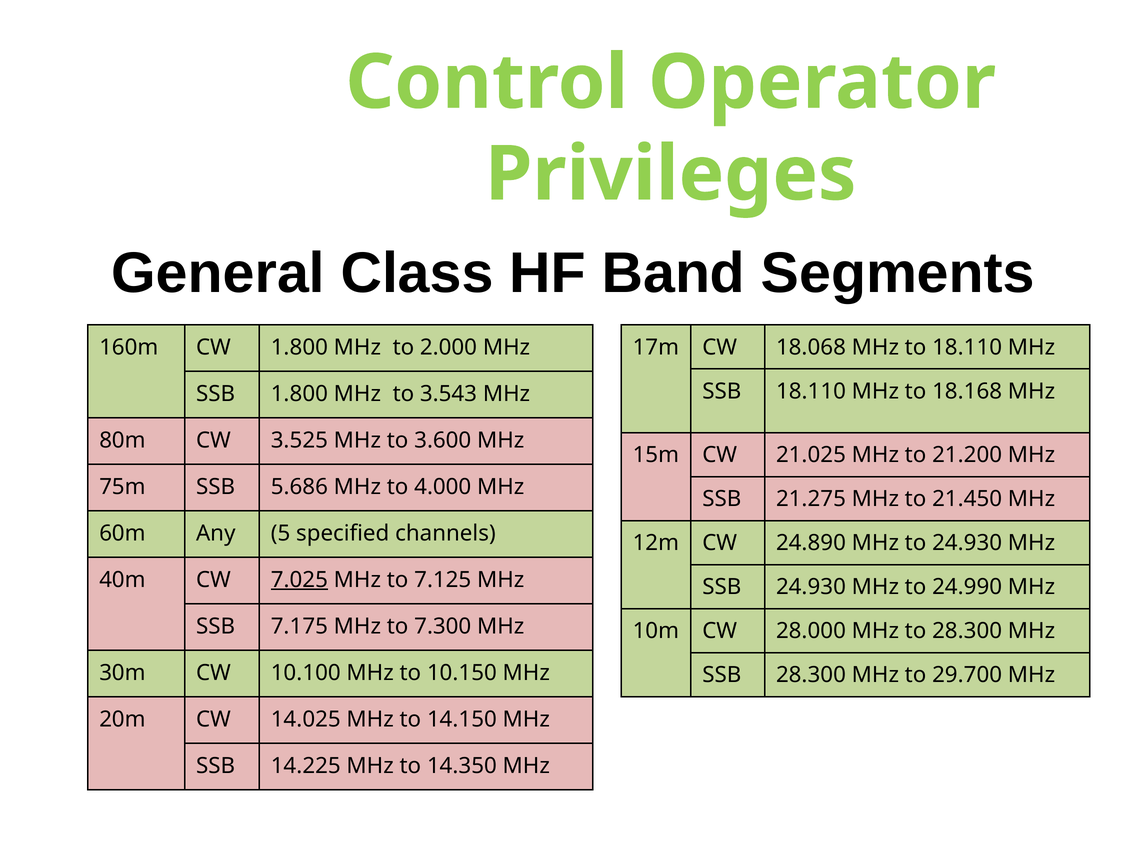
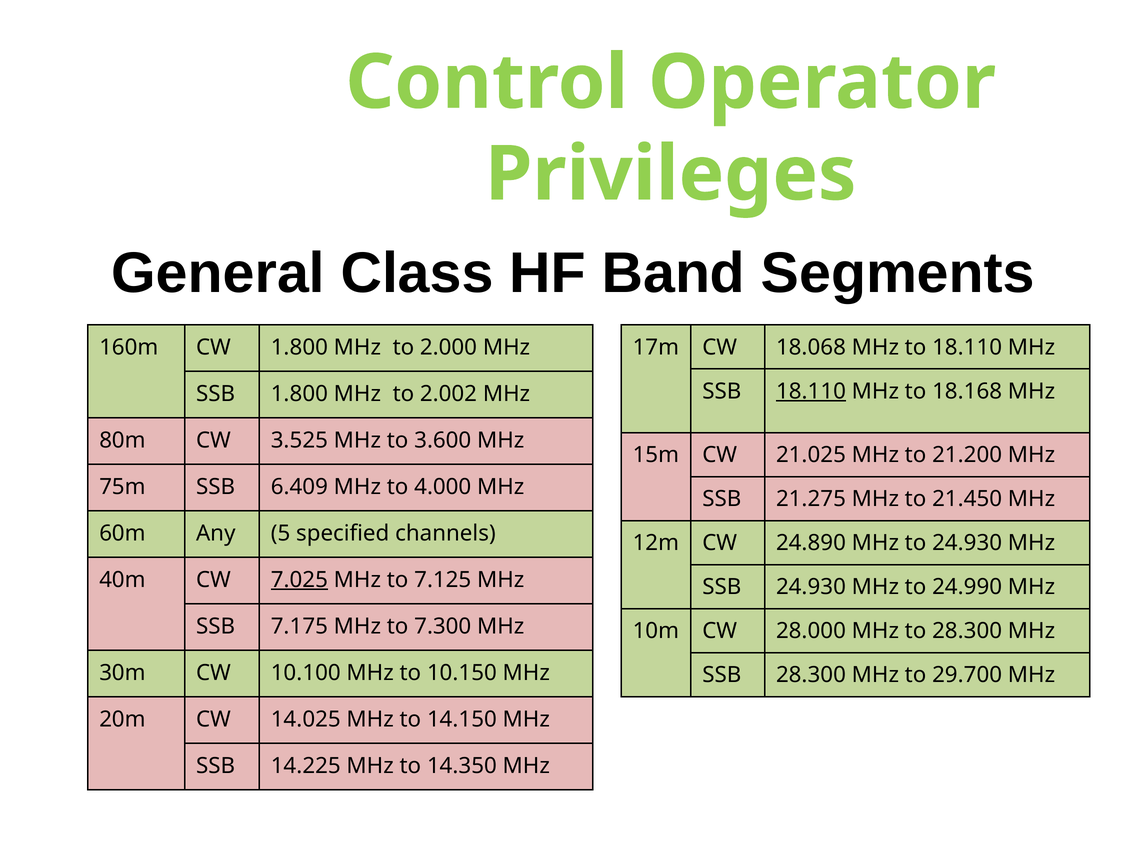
18.110 at (811, 391) underline: none -> present
3.543: 3.543 -> 2.002
5.686: 5.686 -> 6.409
